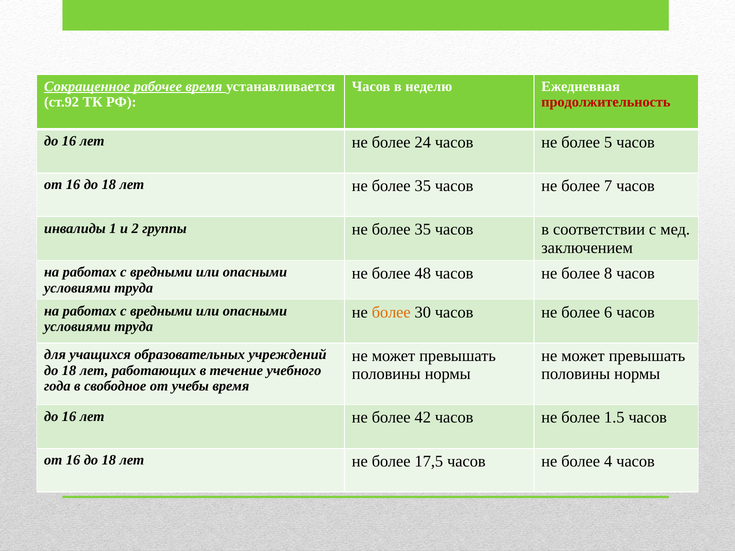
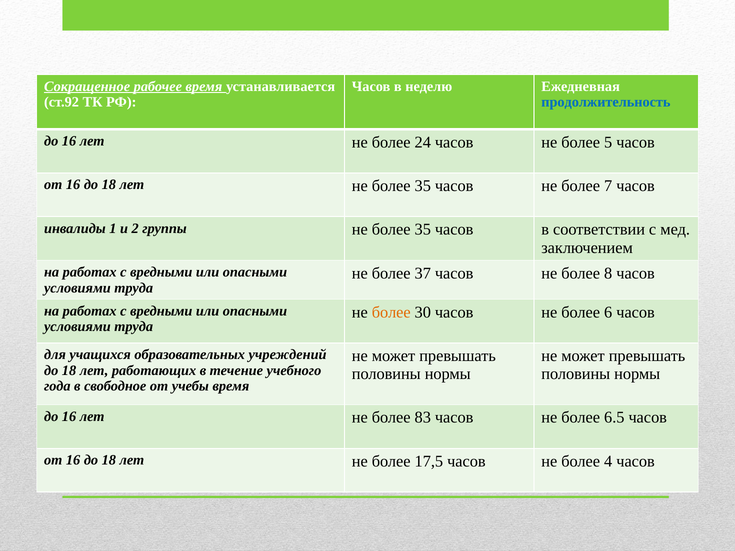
продолжительность colour: red -> blue
48: 48 -> 37
42: 42 -> 83
1.5: 1.5 -> 6.5
